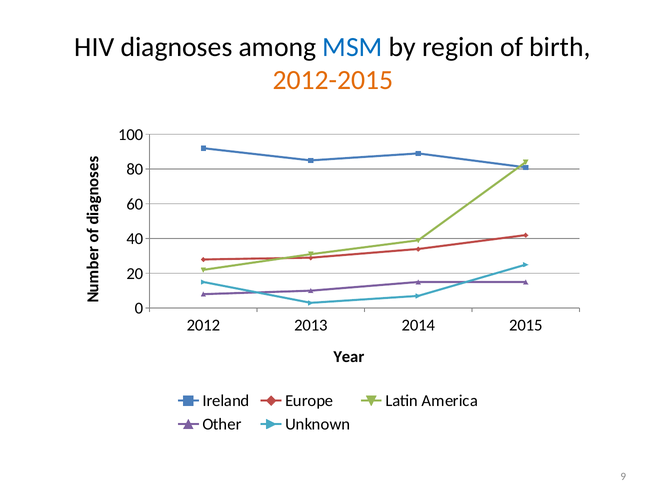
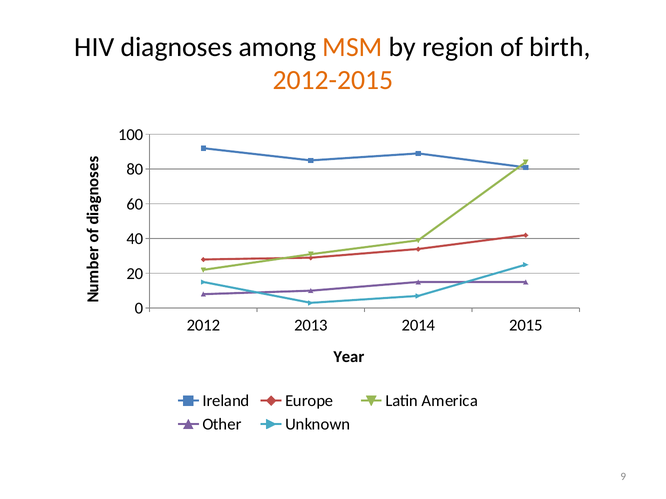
MSM colour: blue -> orange
